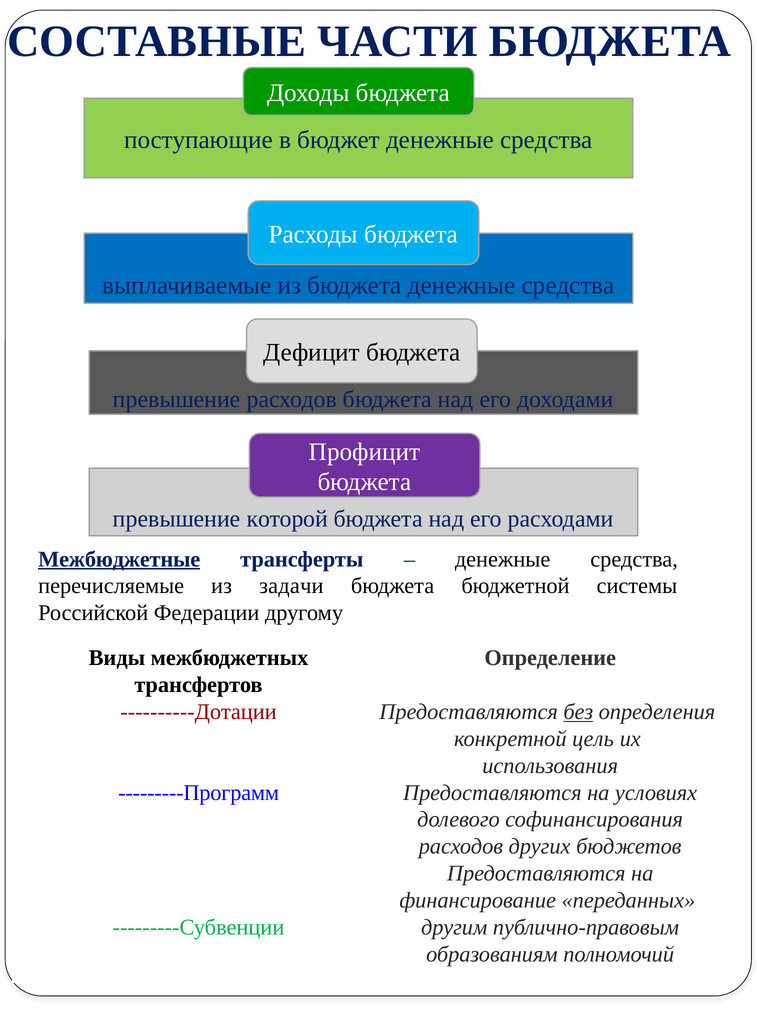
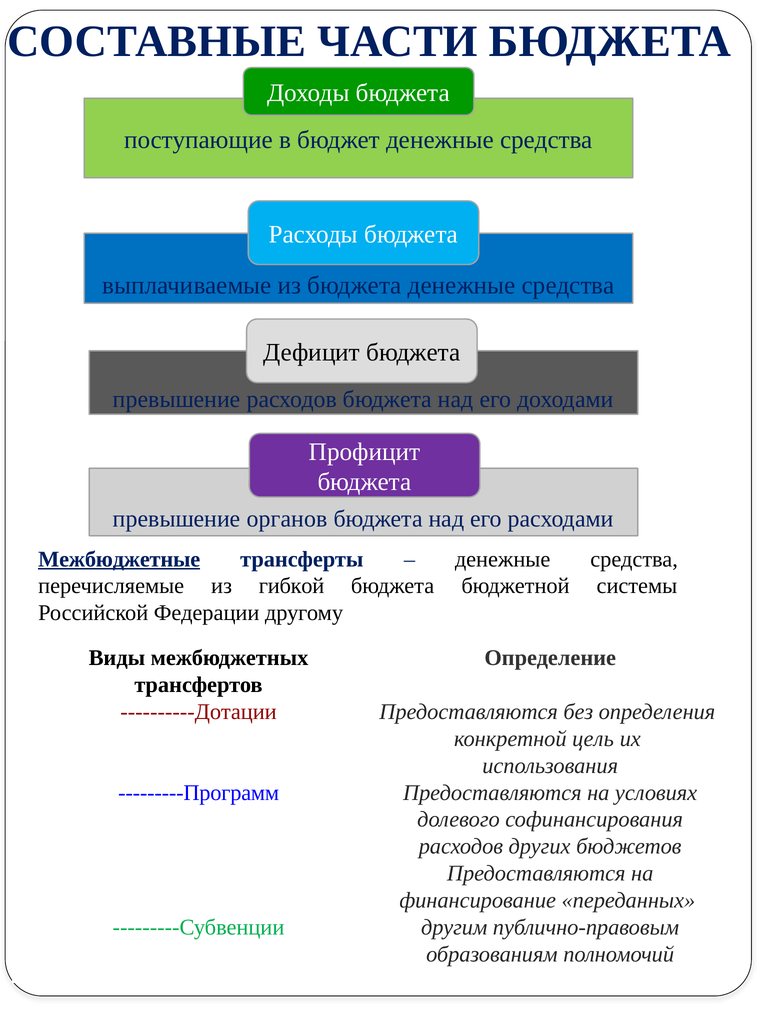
которой: которой -> органов
задачи: задачи -> гибкой
без underline: present -> none
